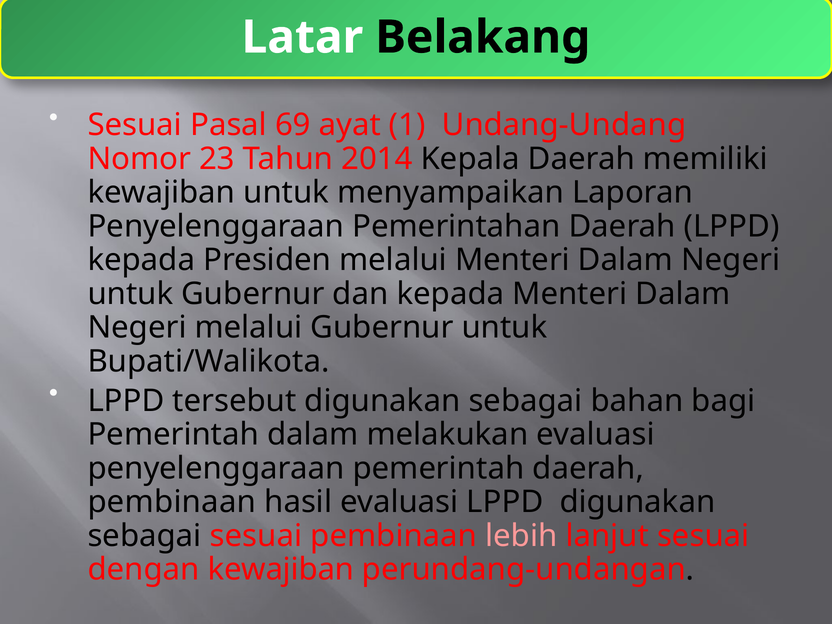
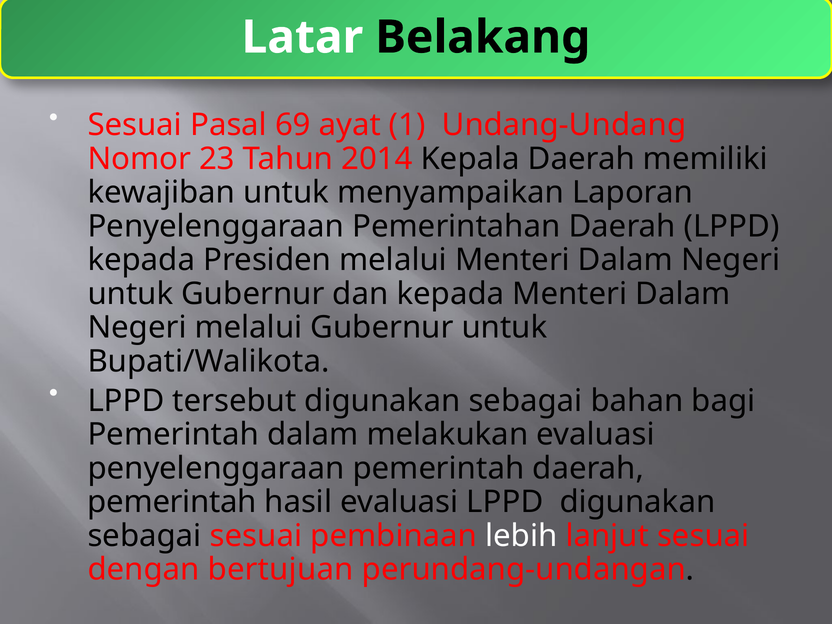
pembinaan at (172, 502): pembinaan -> pemerintah
lebih colour: pink -> white
dengan kewajiban: kewajiban -> bertujuan
